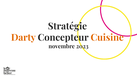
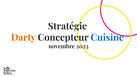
Cuisine colour: orange -> blue
